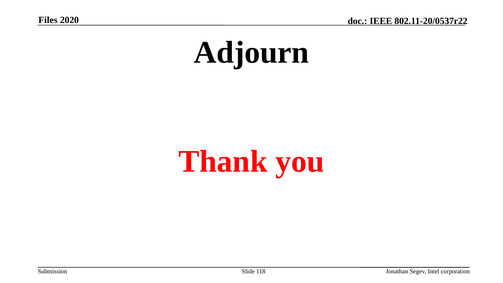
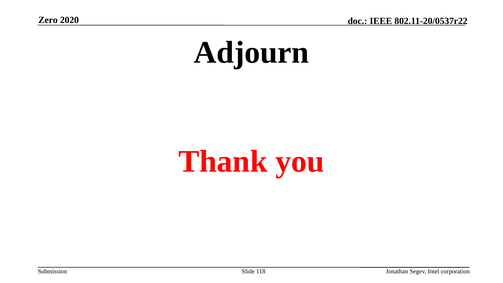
Files: Files -> Zero
